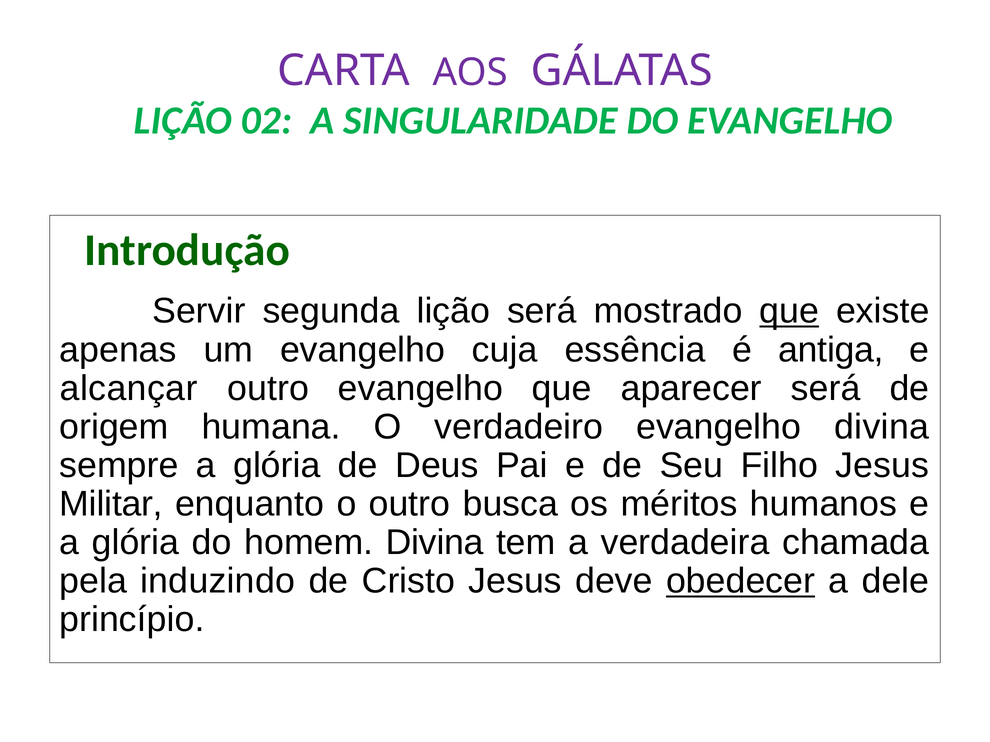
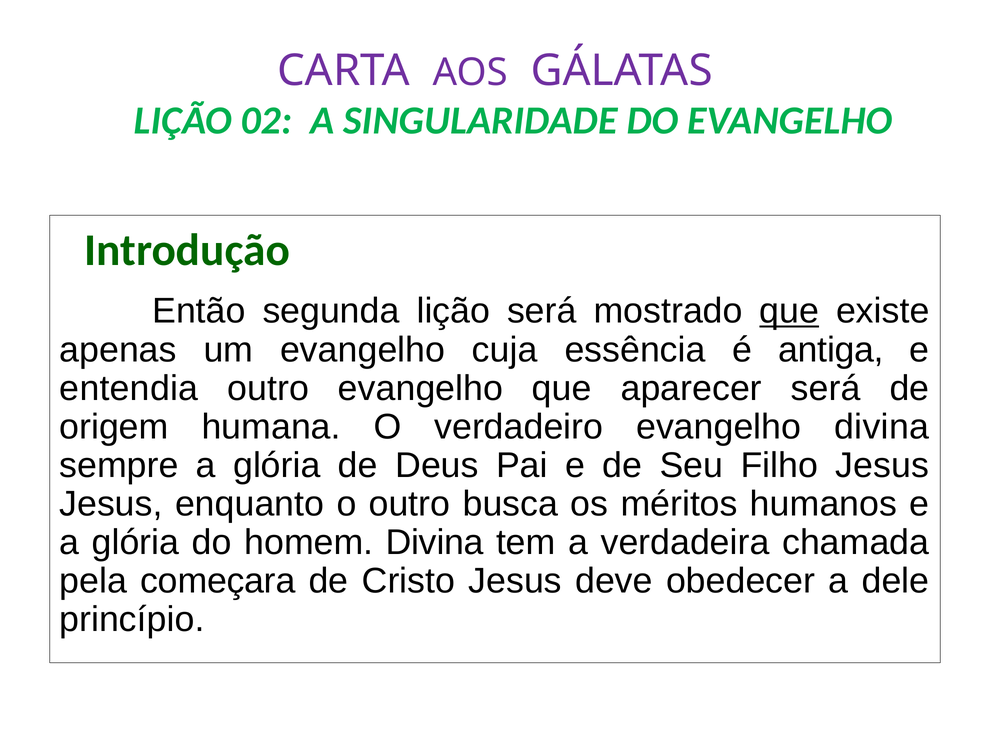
Servir: Servir -> Então
alcançar: alcançar -> entendia
Militar at (111, 504): Militar -> Jesus
induzindo: induzindo -> começara
obedecer underline: present -> none
